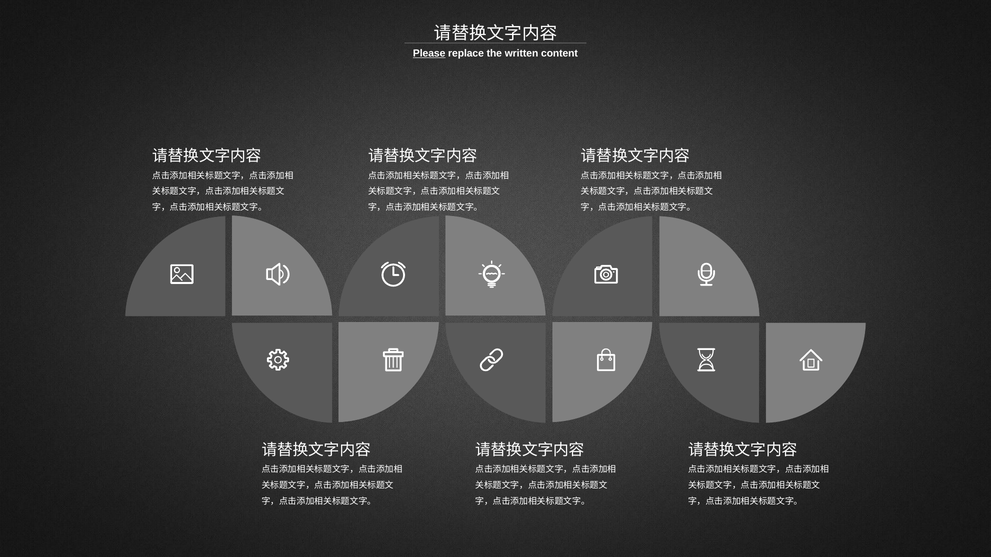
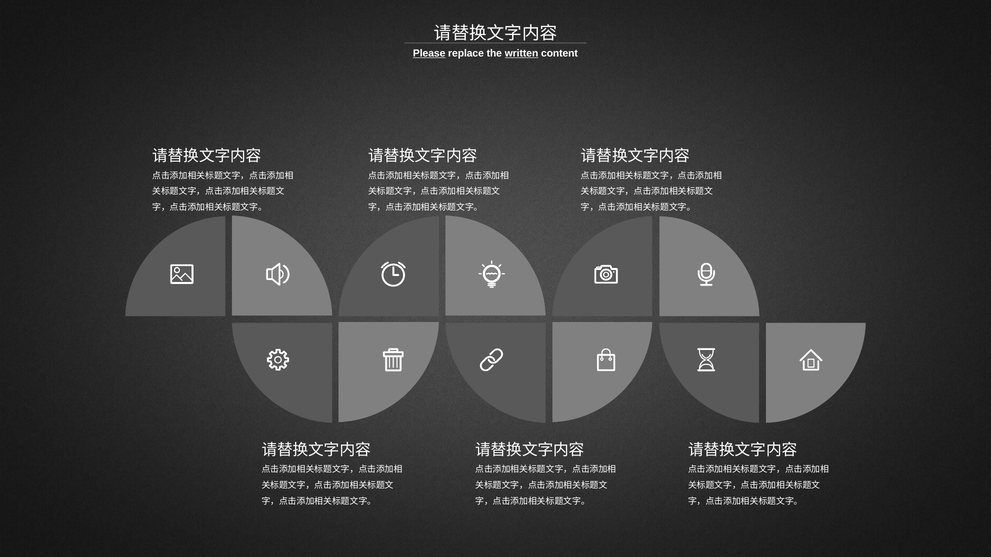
written underline: none -> present
